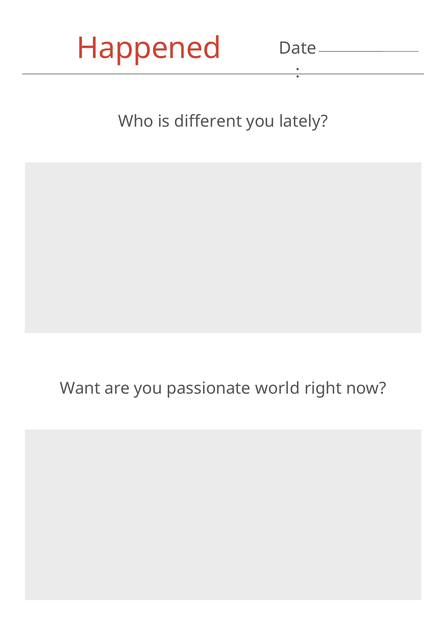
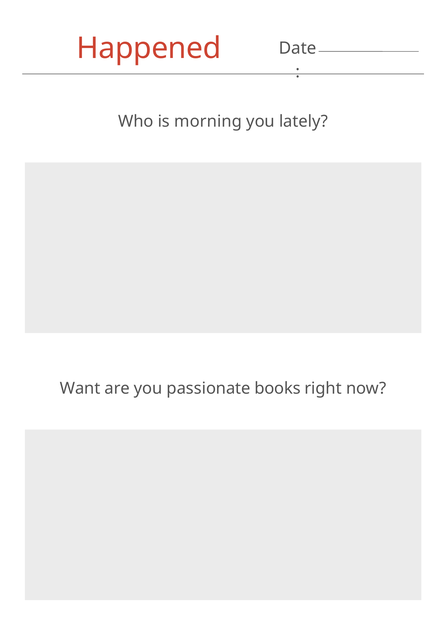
different: different -> morning
world: world -> books
